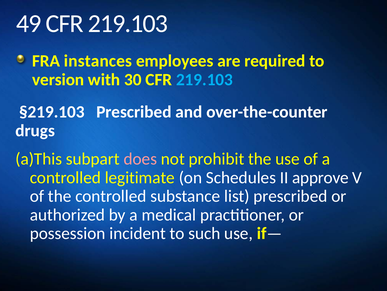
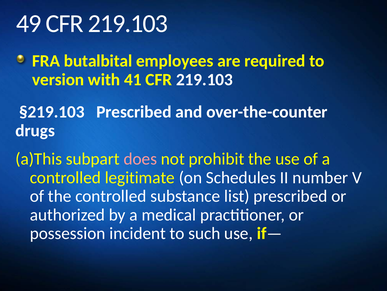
instances: instances -> butalbital
30: 30 -> 41
219.103 at (204, 79) colour: light blue -> white
approve: approve -> number
